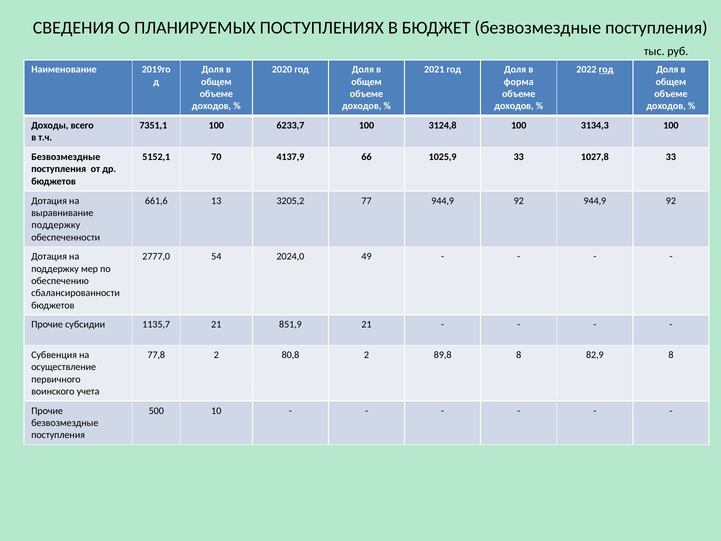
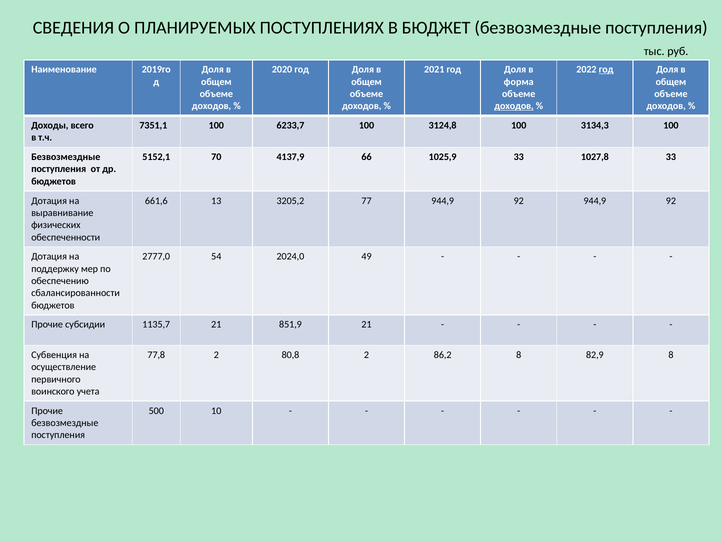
доходов at (514, 106) underline: none -> present
поддержку at (56, 225): поддержку -> физических
89,8: 89,8 -> 86,2
